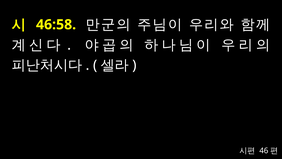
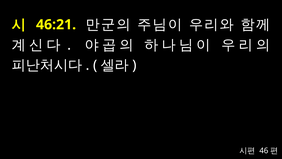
46:58: 46:58 -> 46:21
